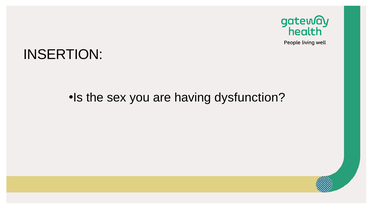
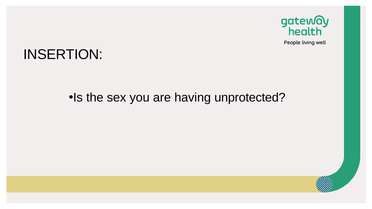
dysfunction: dysfunction -> unprotected
